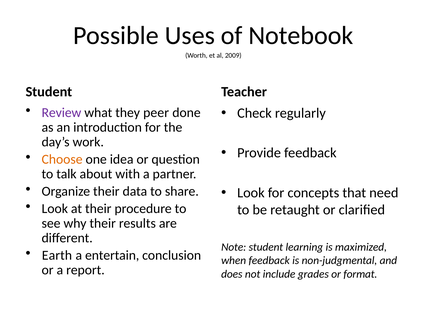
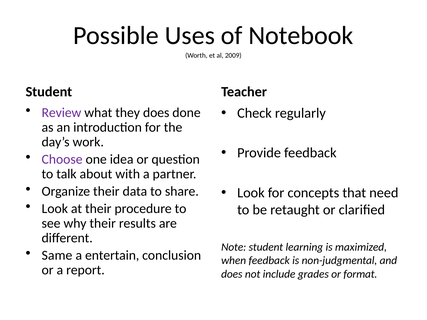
they peer: peer -> does
Choose colour: orange -> purple
Earth: Earth -> Same
